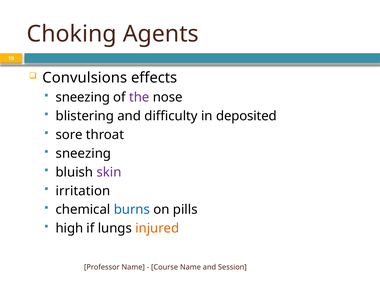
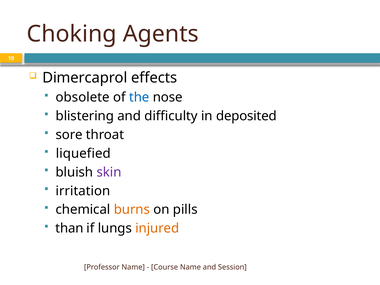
Convulsions: Convulsions -> Dimercaprol
sneezing at (83, 97): sneezing -> obsolete
the colour: purple -> blue
sneezing at (83, 153): sneezing -> liquefied
burns colour: blue -> orange
high: high -> than
